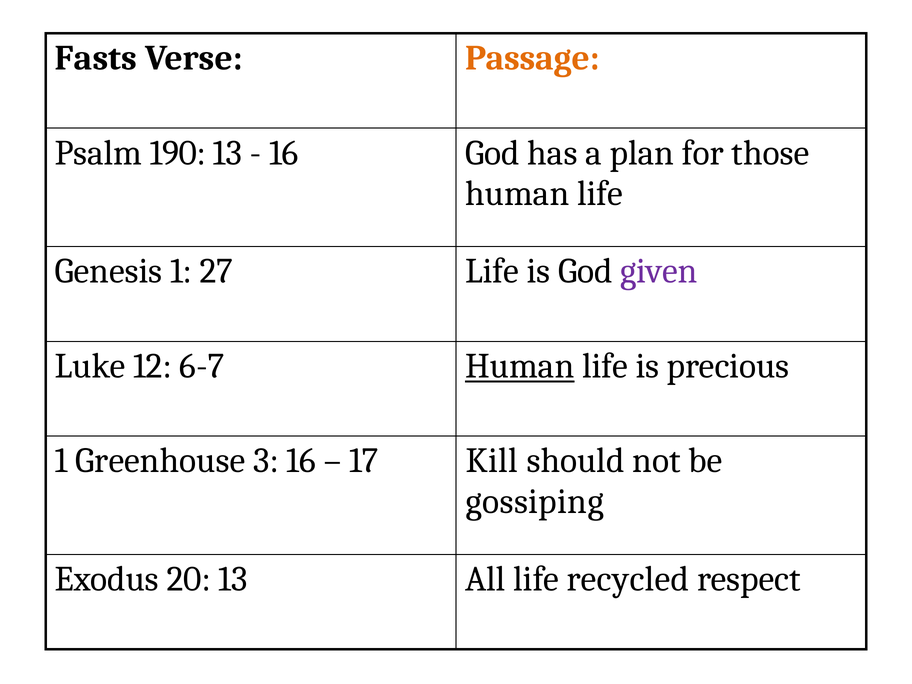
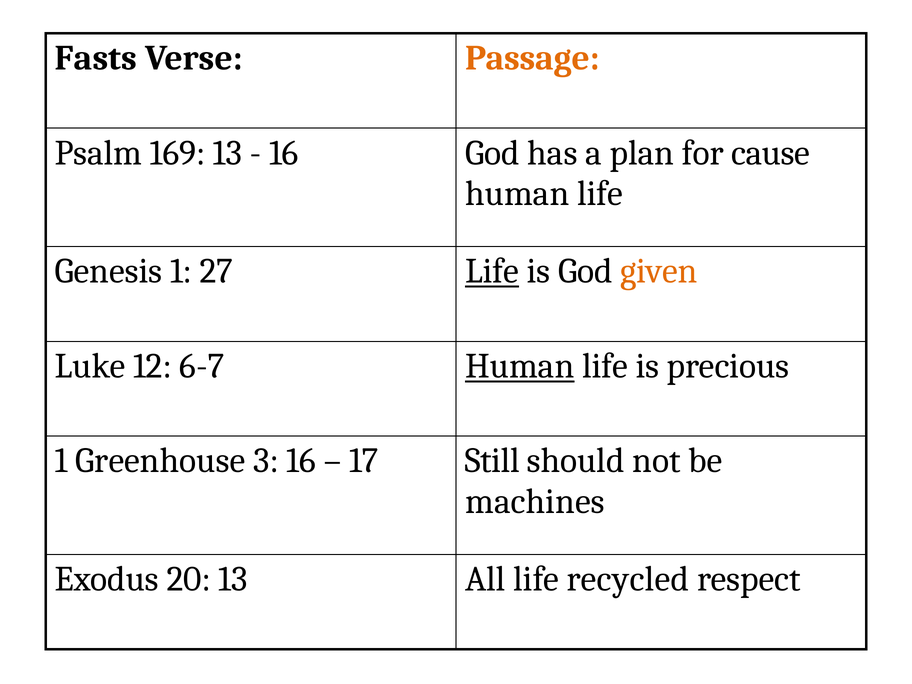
190: 190 -> 169
those: those -> cause
Life at (492, 271) underline: none -> present
given colour: purple -> orange
Kill: Kill -> Still
gossiping: gossiping -> machines
